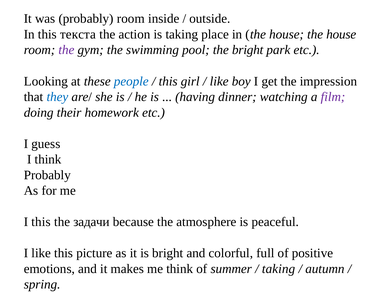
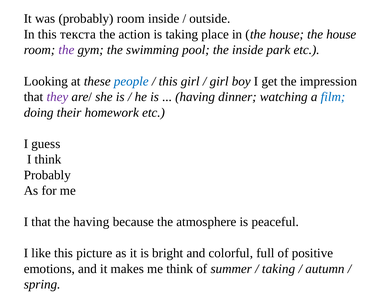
the bright: bright -> inside
like at (219, 81): like -> girl
they colour: blue -> purple
film colour: purple -> blue
I this: this -> that
the задачи: задачи -> having
